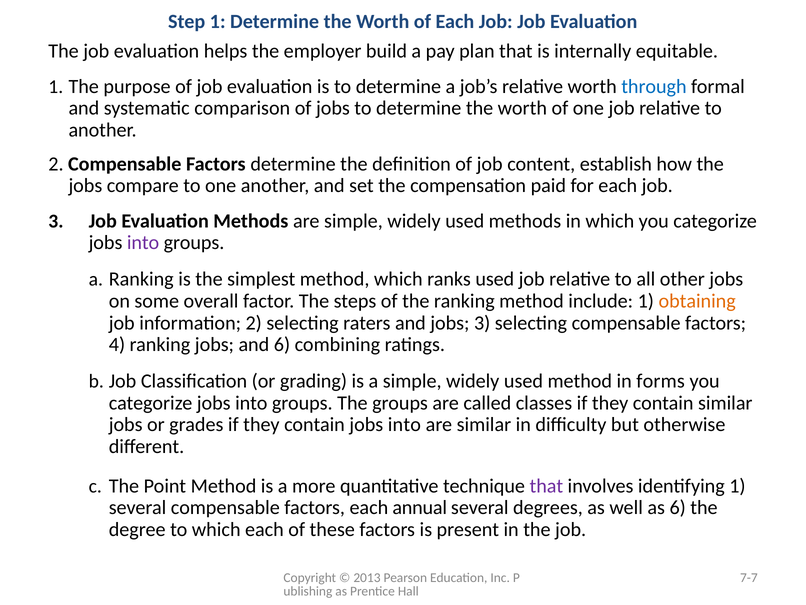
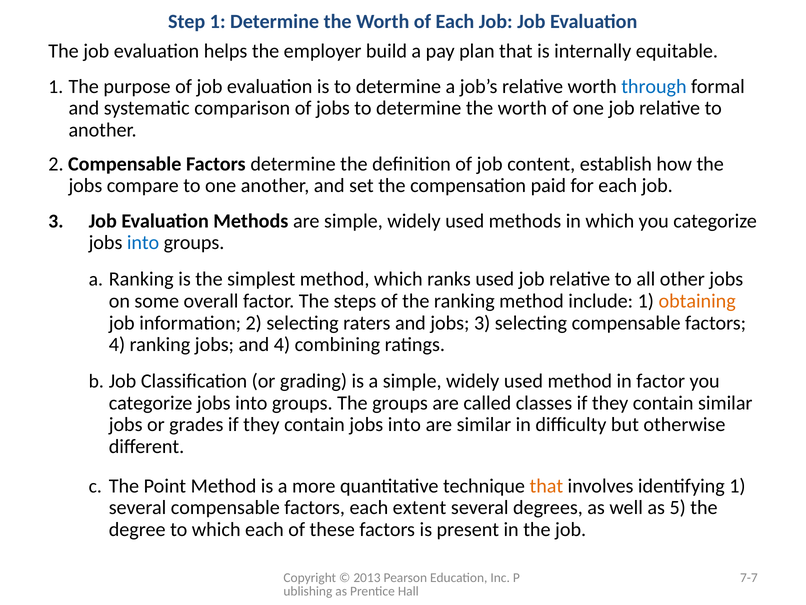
into at (143, 243) colour: purple -> blue
and 6: 6 -> 4
in forms: forms -> factor
that at (546, 485) colour: purple -> orange
annual: annual -> extent
as 6: 6 -> 5
